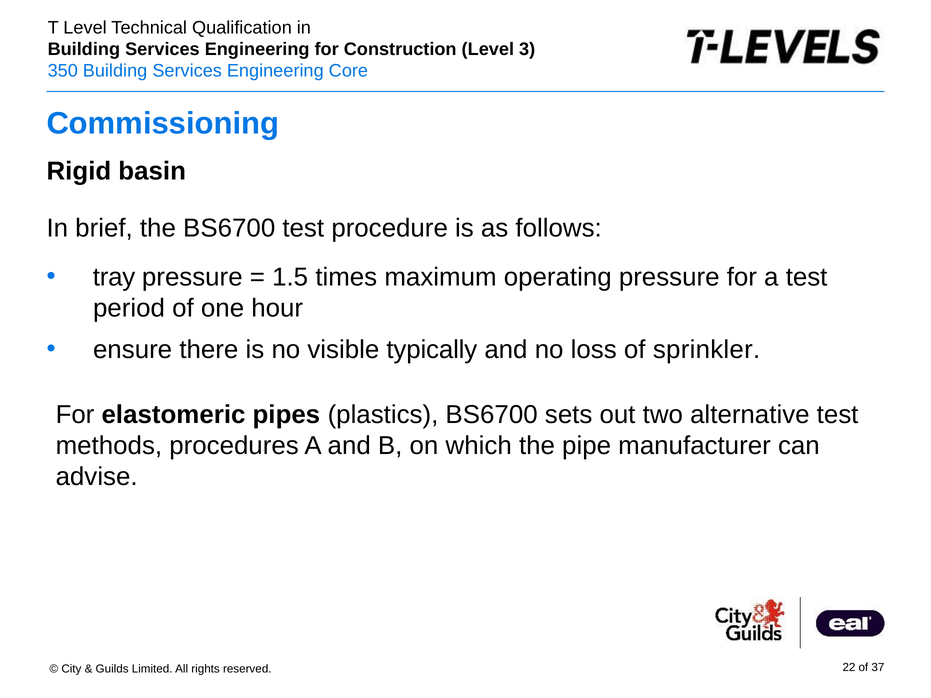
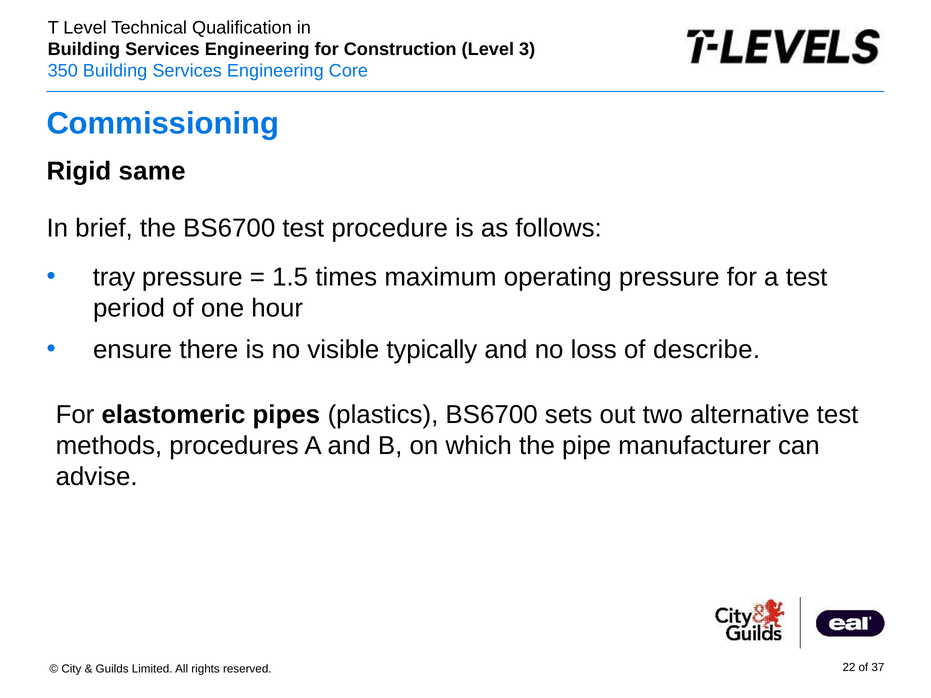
basin: basin -> same
sprinkler: sprinkler -> describe
